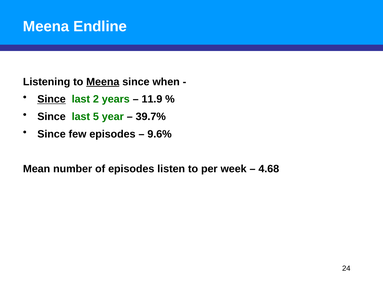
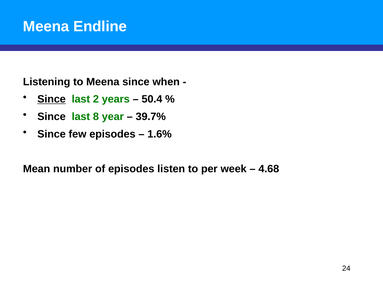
Meena at (103, 82) underline: present -> none
11.9: 11.9 -> 50.4
5: 5 -> 8
9.6%: 9.6% -> 1.6%
